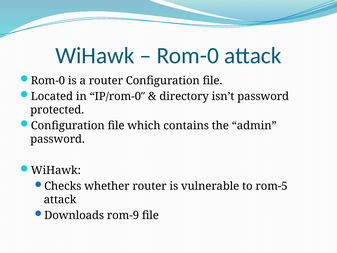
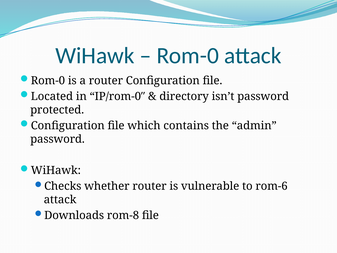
rom-5: rom-5 -> rom-6
rom-9: rom-9 -> rom-8
